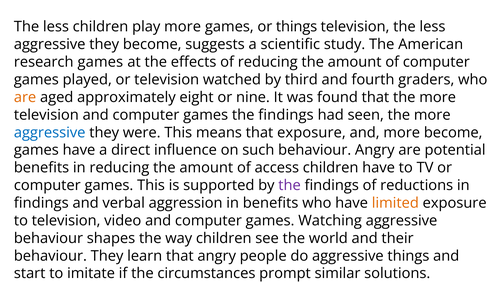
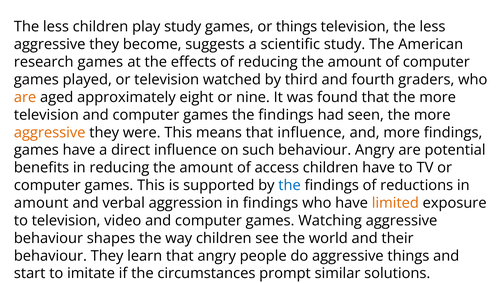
play more: more -> study
aggressive at (50, 133) colour: blue -> orange
that exposure: exposure -> influence
more become: become -> findings
the at (290, 186) colour: purple -> blue
findings at (41, 203): findings -> amount
in benefits: benefits -> findings
